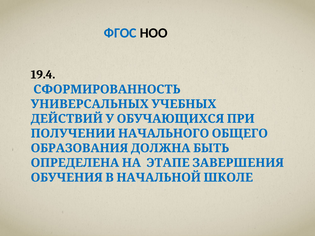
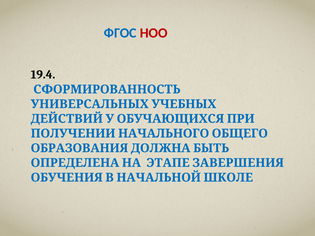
НОО colour: black -> red
